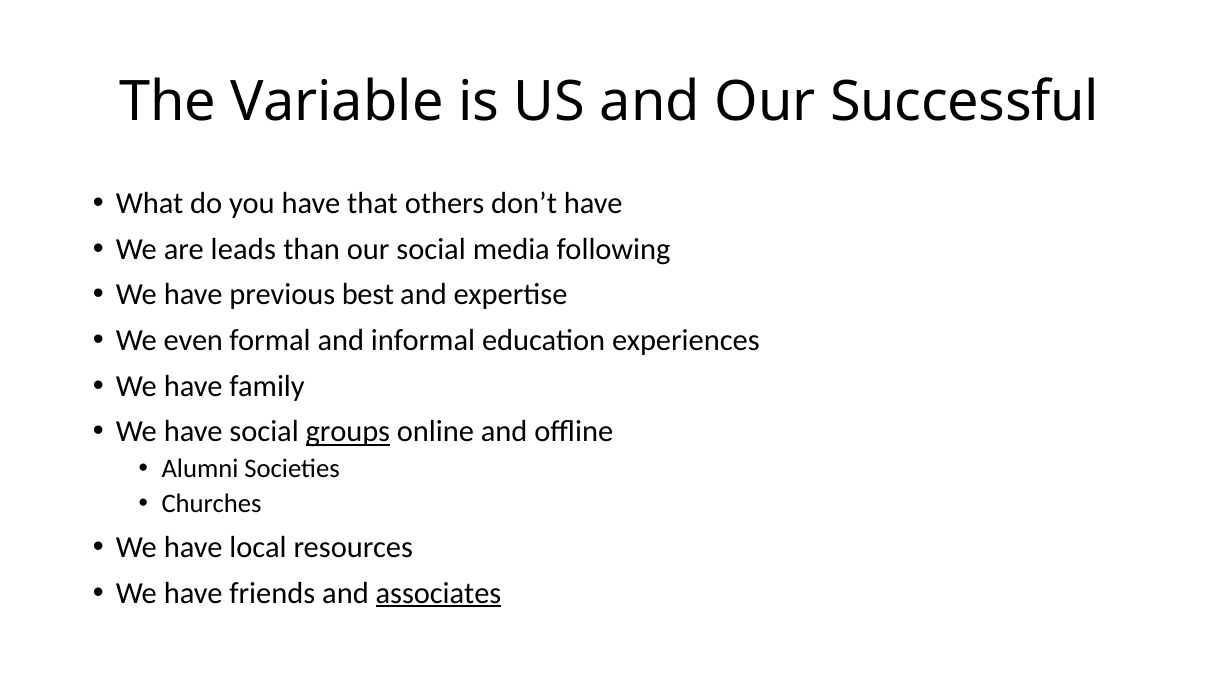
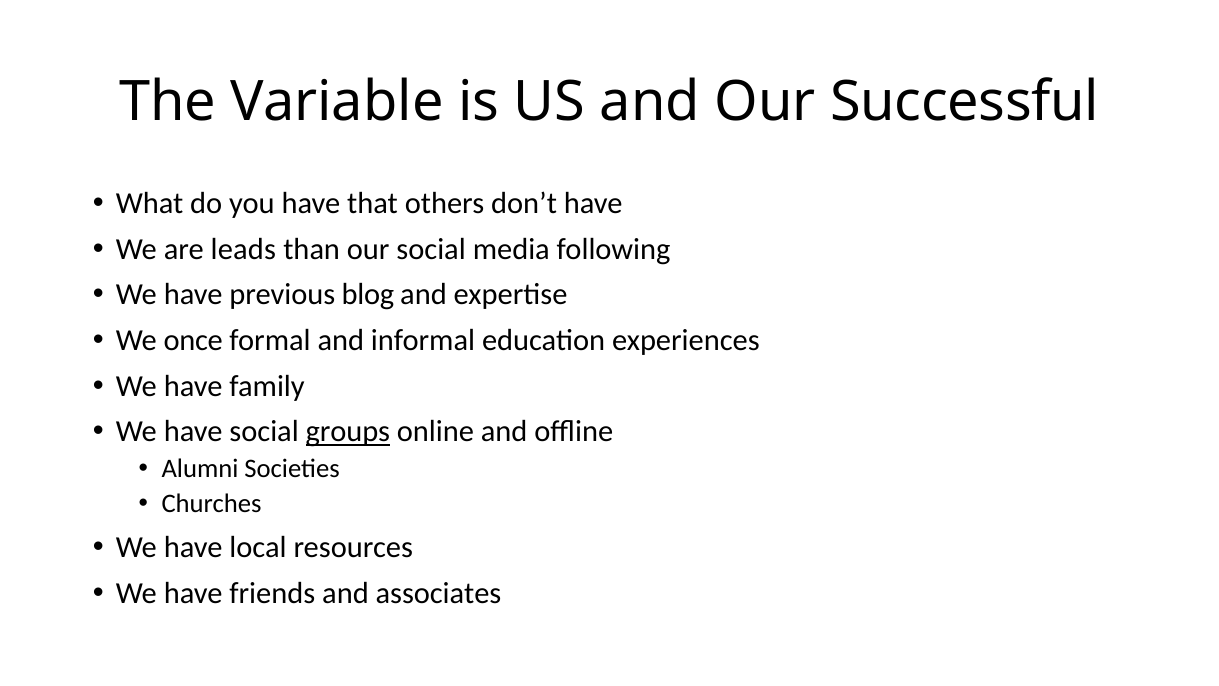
best: best -> blog
even: even -> once
associates underline: present -> none
